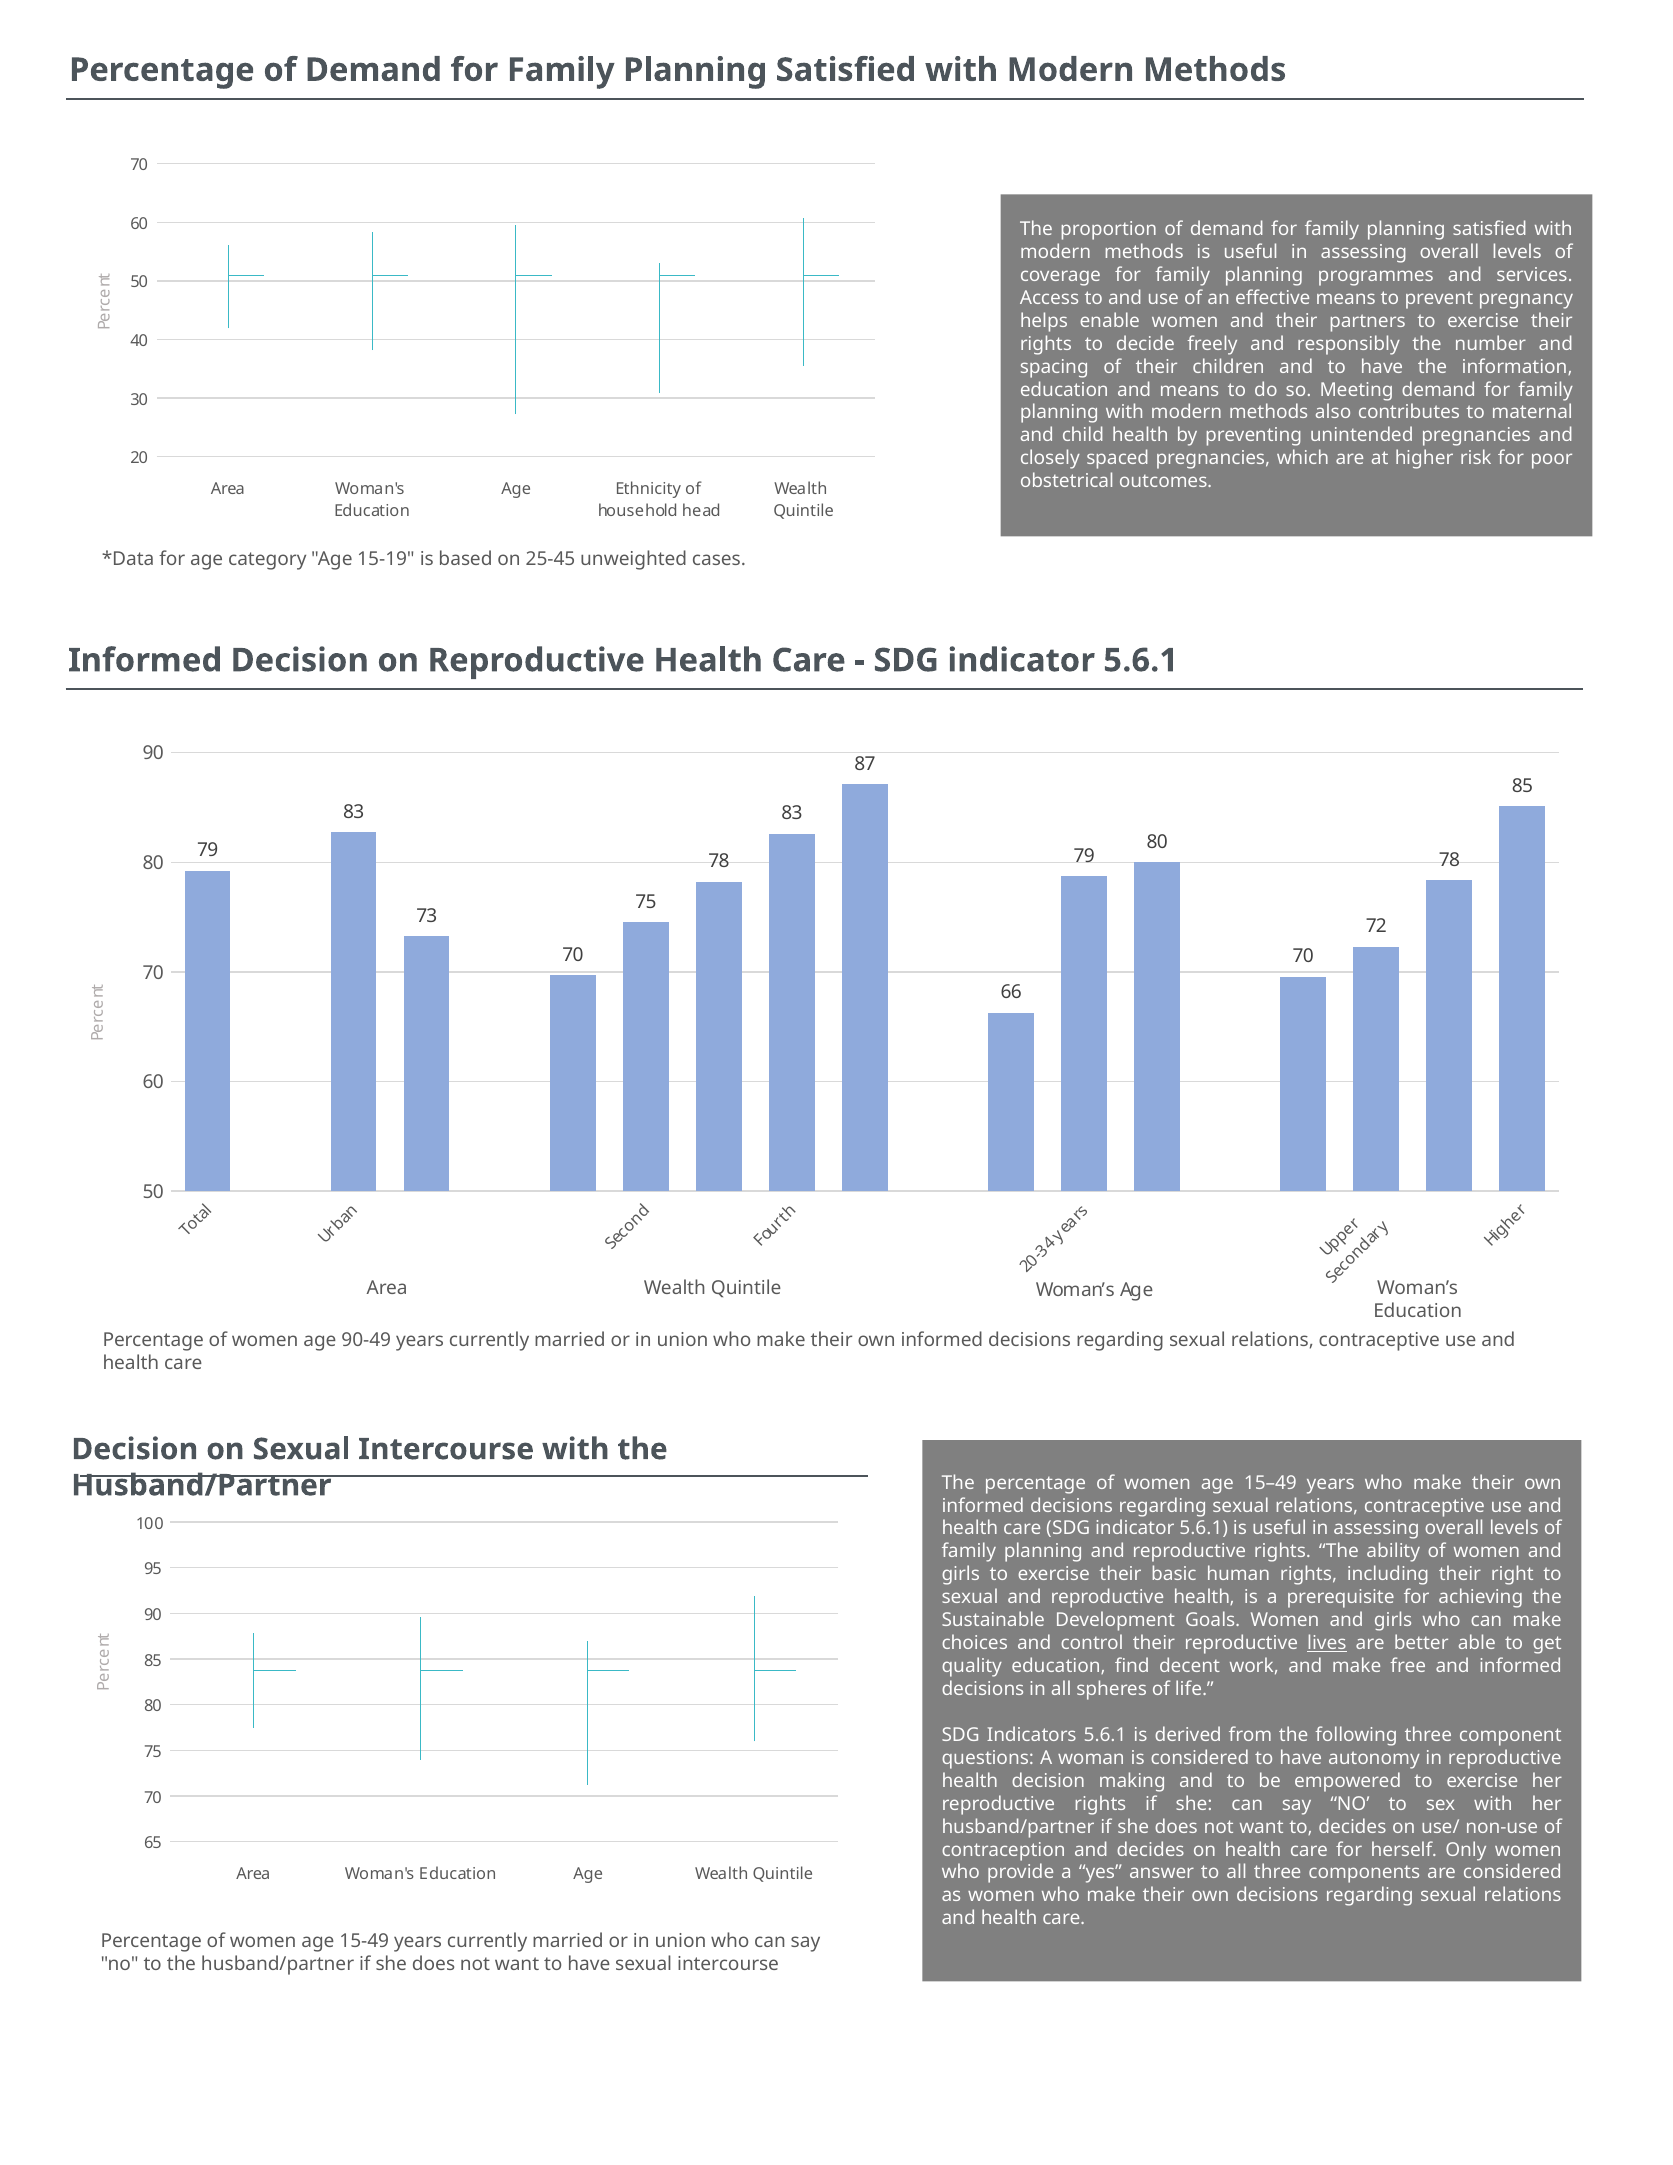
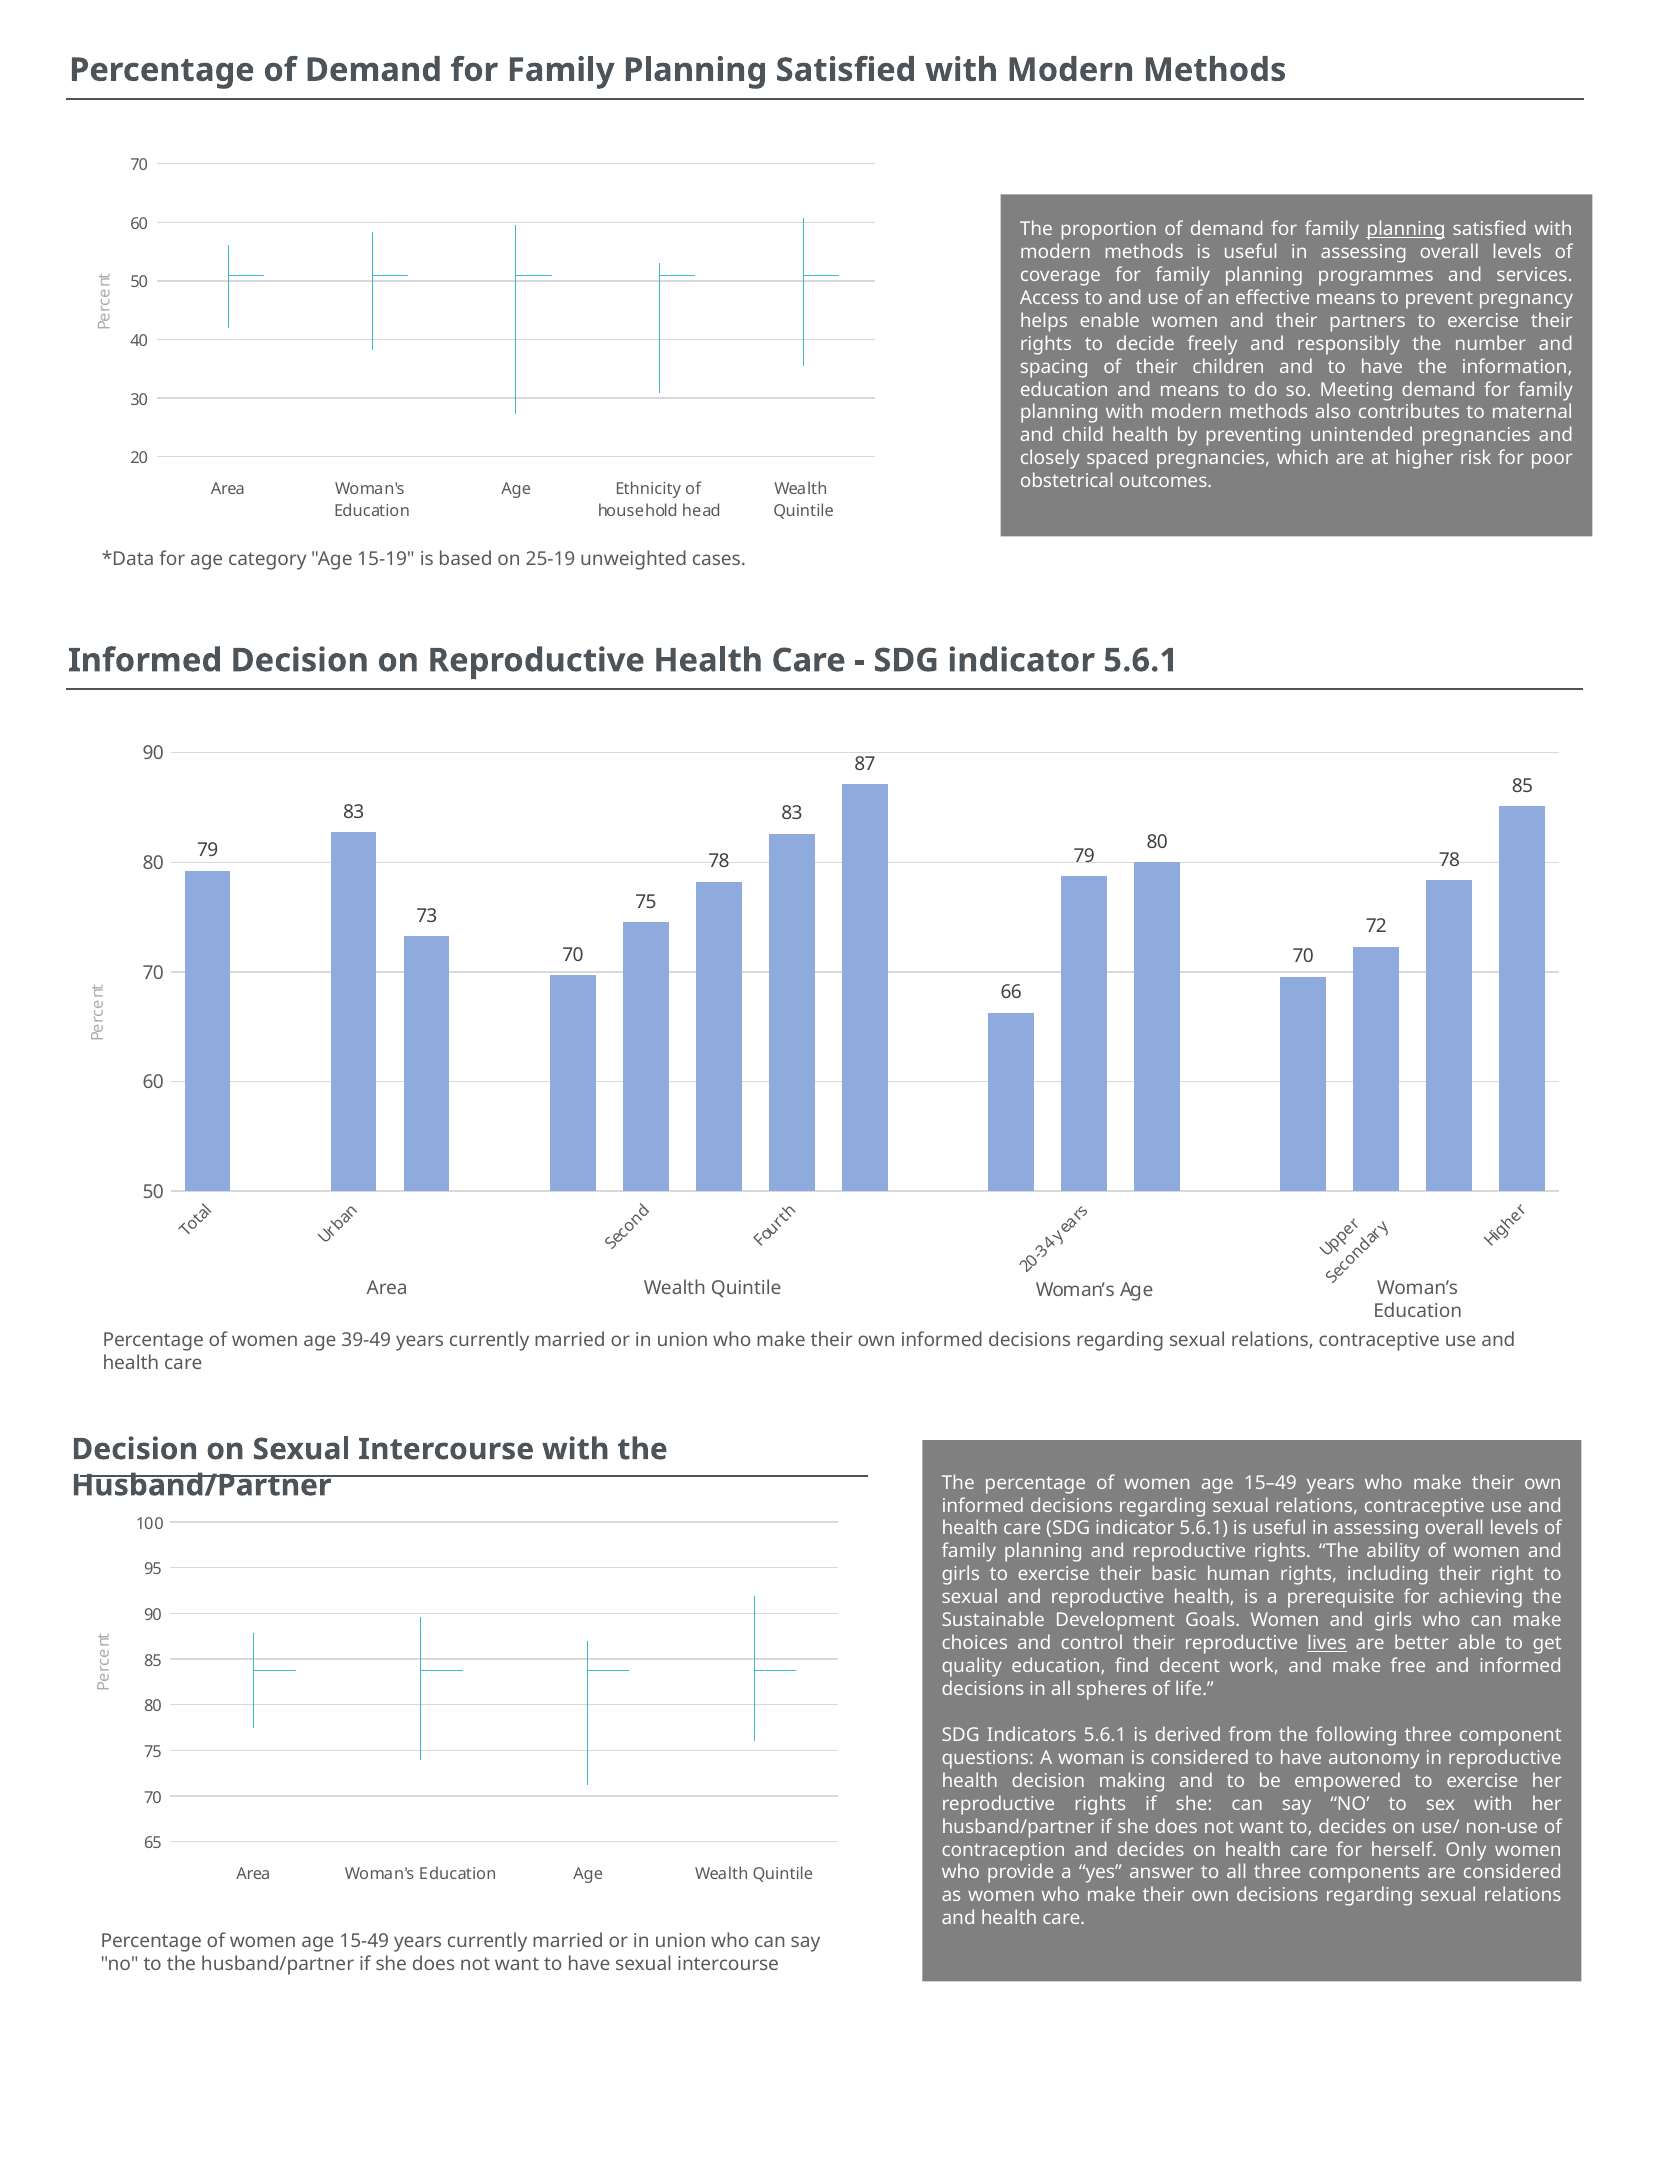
planning at (1406, 229) underline: none -> present
25-45: 25-45 -> 25-19
90-49: 90-49 -> 39-49
